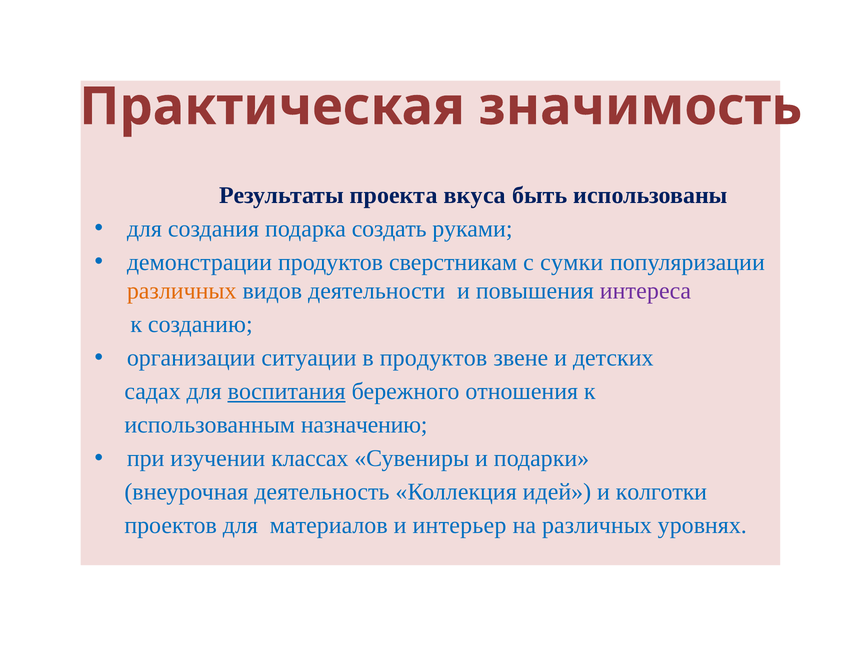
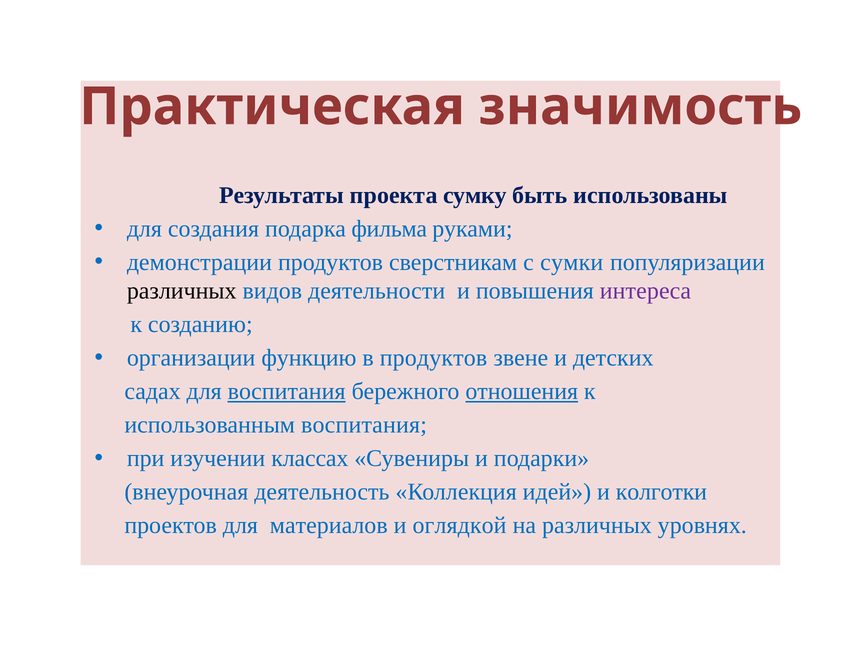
вкуса: вкуса -> сумку
создать: создать -> фильма
различных at (182, 291) colour: orange -> black
ситуации: ситуации -> функцию
отношения underline: none -> present
использованным назначению: назначению -> воспитания
интерьер: интерьер -> оглядкой
